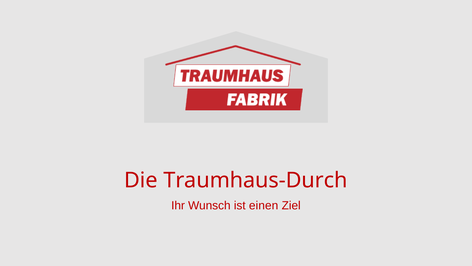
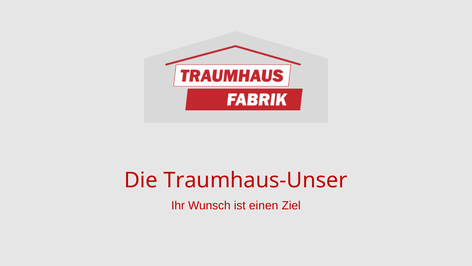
Traumhaus-Durch: Traumhaus-Durch -> Traumhaus-Unser
